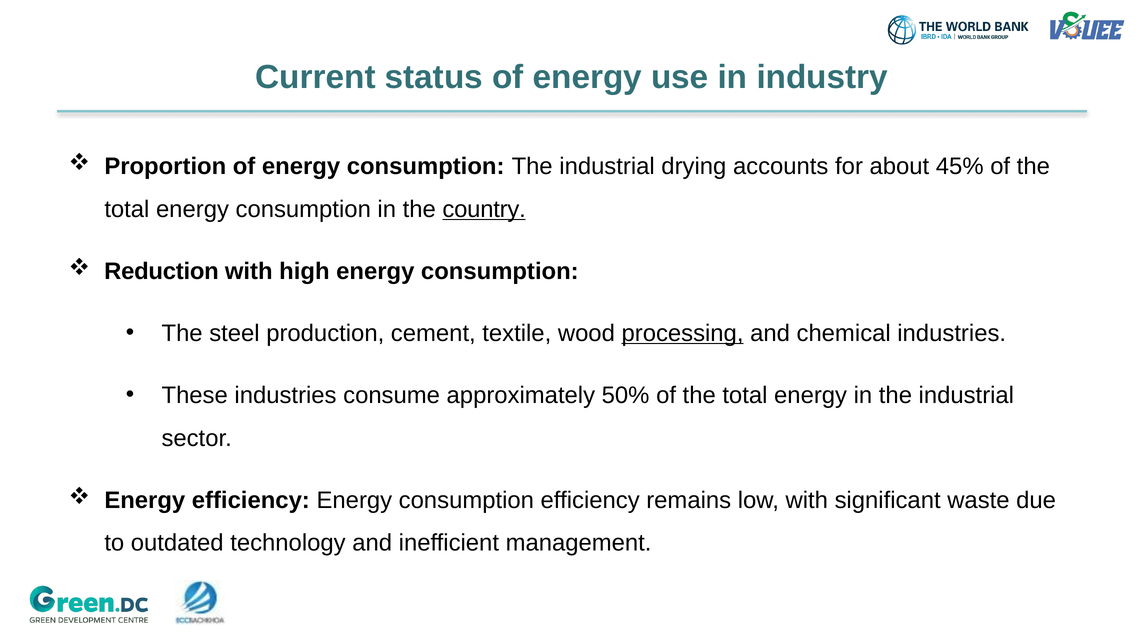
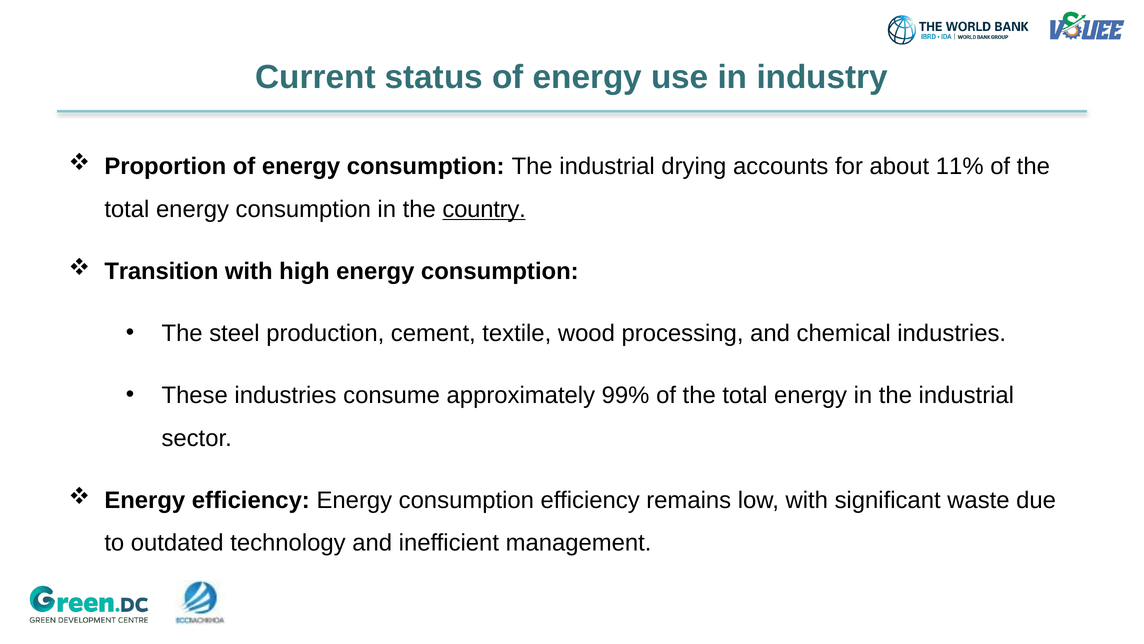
45%: 45% -> 11%
Reduction: Reduction -> Transition
processing underline: present -> none
50%: 50% -> 99%
